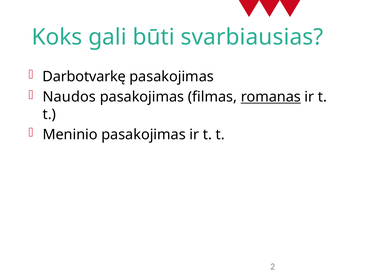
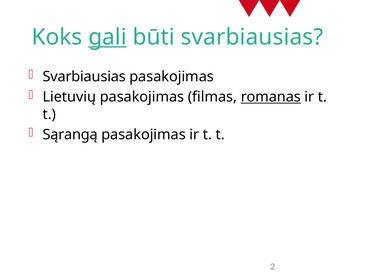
gali underline: none -> present
Darbotvarkę at (84, 77): Darbotvarkę -> Svarbiausias
Naudos: Naudos -> Lietuvių
Meninio: Meninio -> Sąrangą
